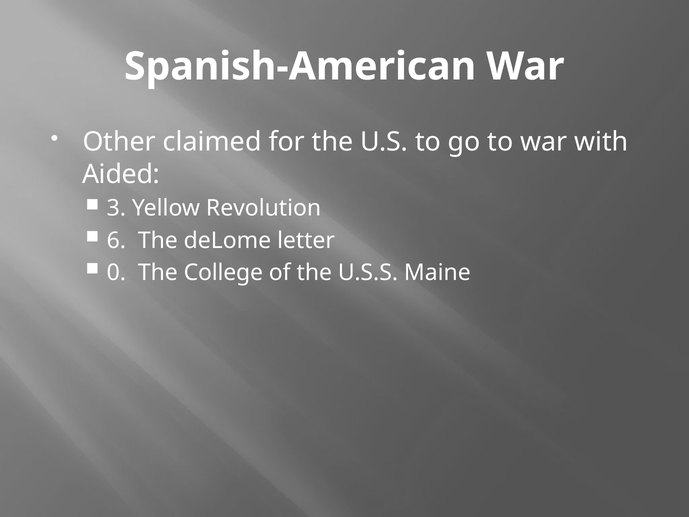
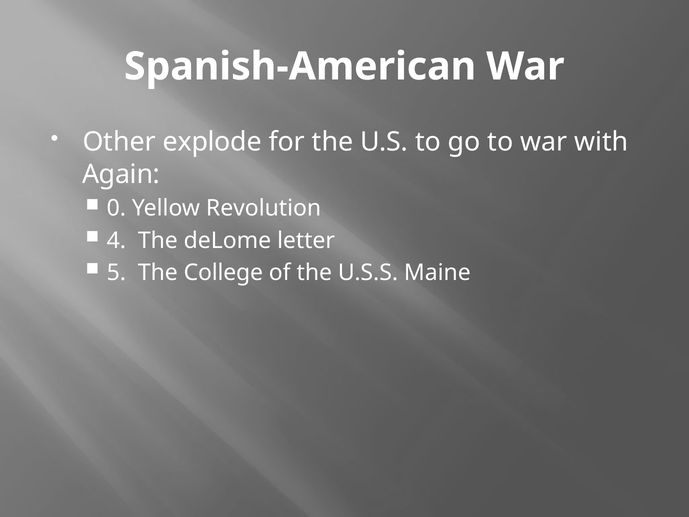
claimed: claimed -> explode
Aided: Aided -> Again
3: 3 -> 0
6: 6 -> 4
0: 0 -> 5
